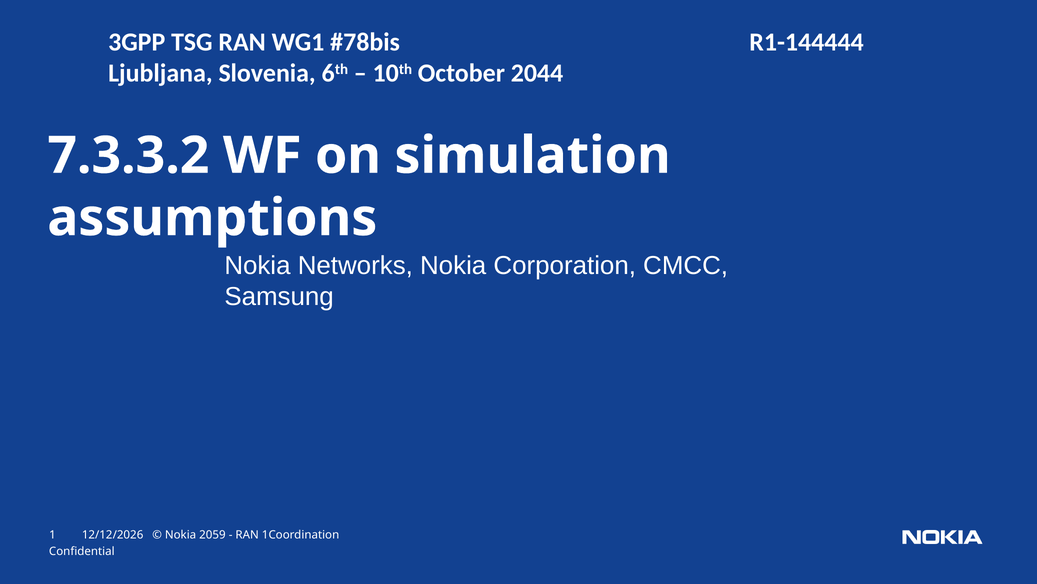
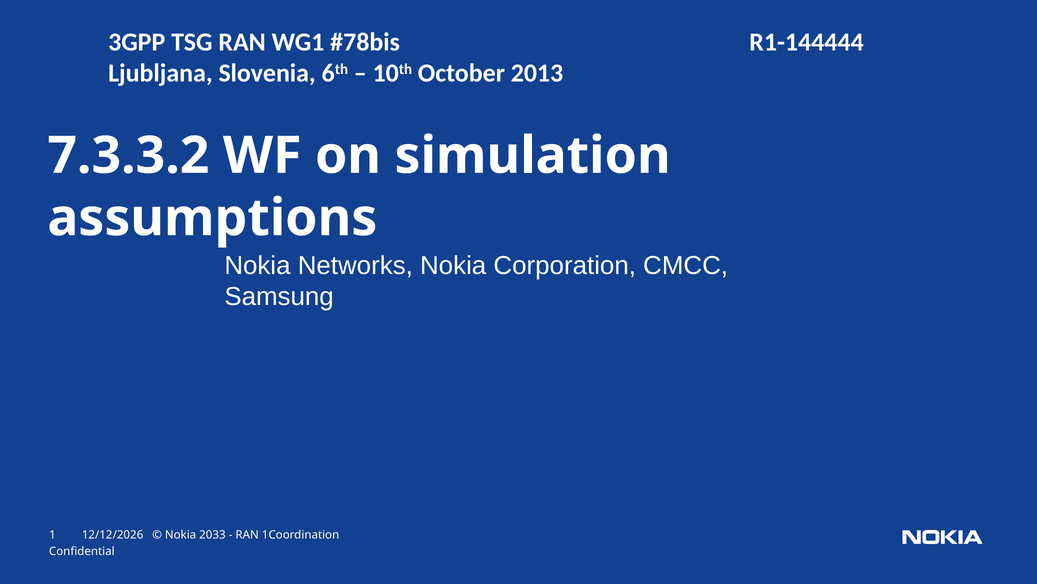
2044: 2044 -> 2013
2059: 2059 -> 2033
